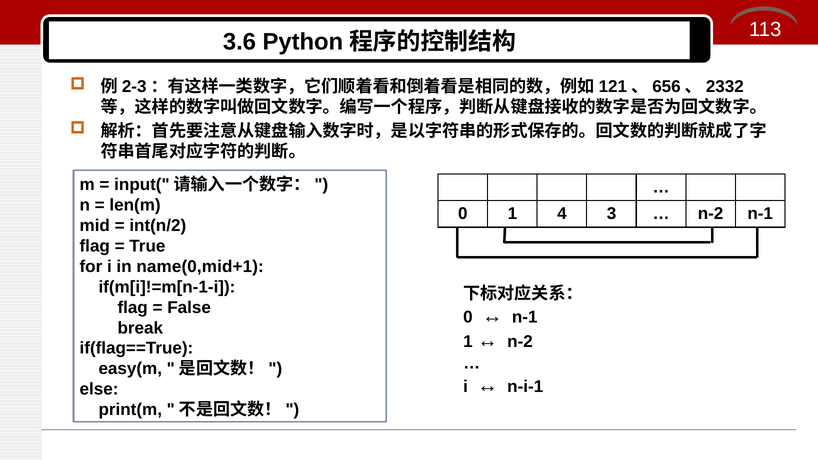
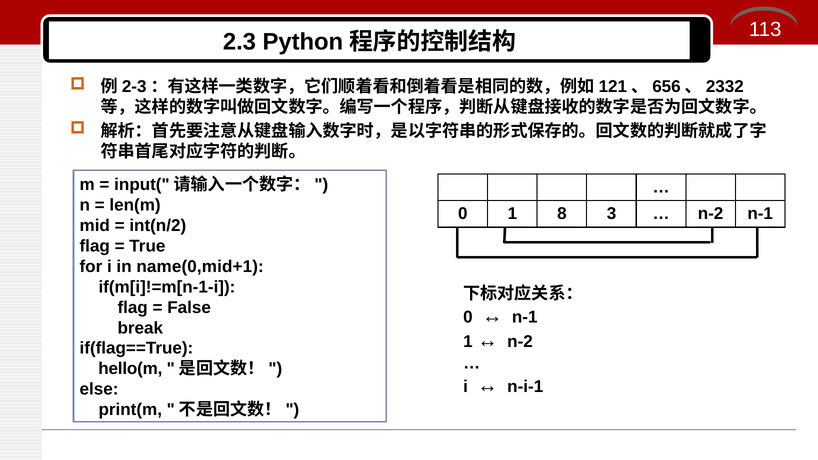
3.6: 3.6 -> 2.3
4: 4 -> 8
easy(m: easy(m -> hello(m
